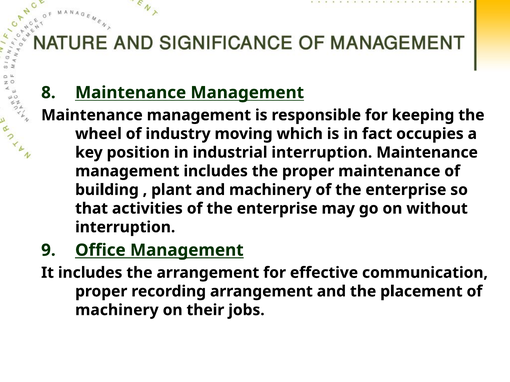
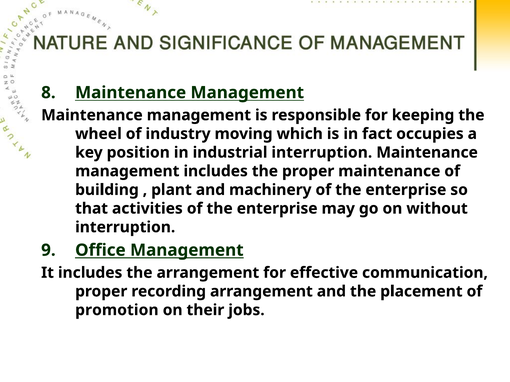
machinery at (117, 310): machinery -> promotion
